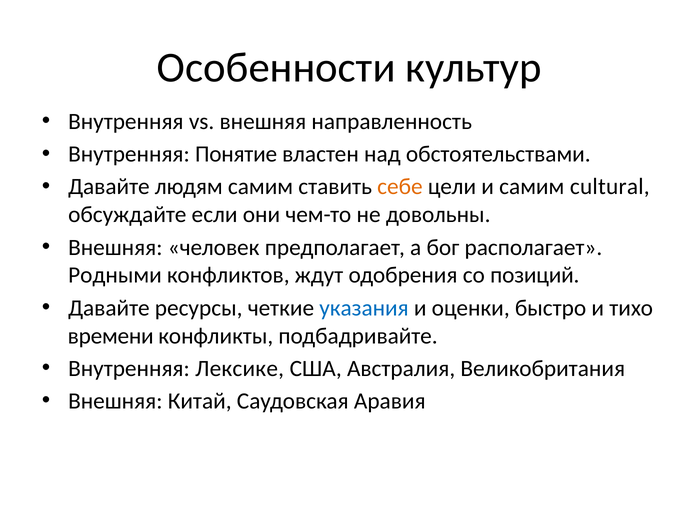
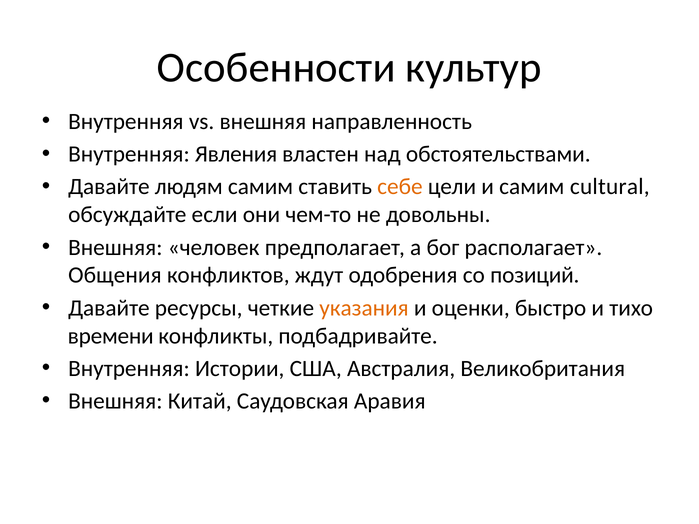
Понятие: Понятие -> Явления
Родными: Родными -> Общения
указания colour: blue -> orange
Лексике: Лексике -> Истории
